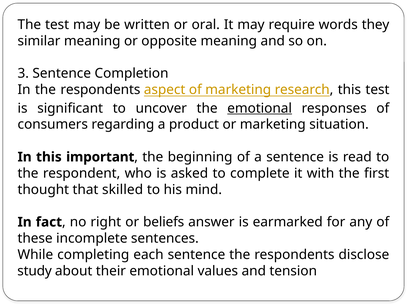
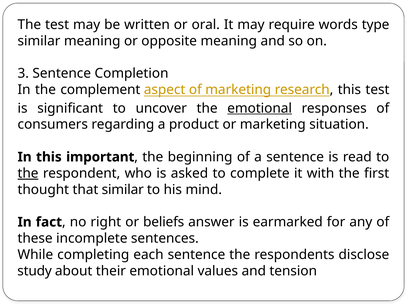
they: they -> type
In the respondents: respondents -> complement
the at (28, 173) underline: none -> present
that skilled: skilled -> similar
